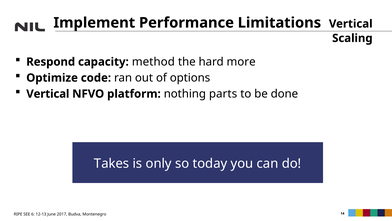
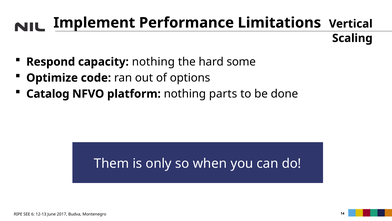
capacity method: method -> nothing
more: more -> some
Vertical at (48, 94): Vertical -> Catalog
Takes: Takes -> Them
today: today -> when
